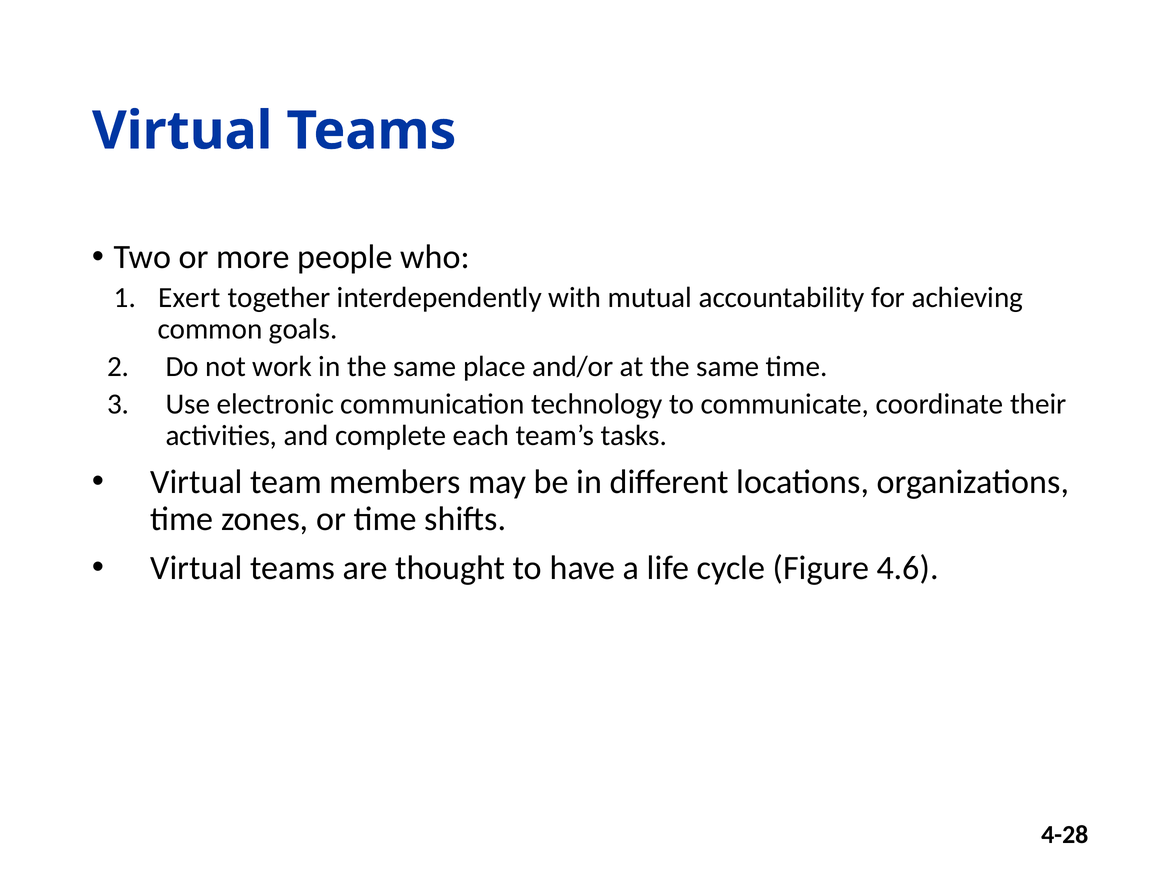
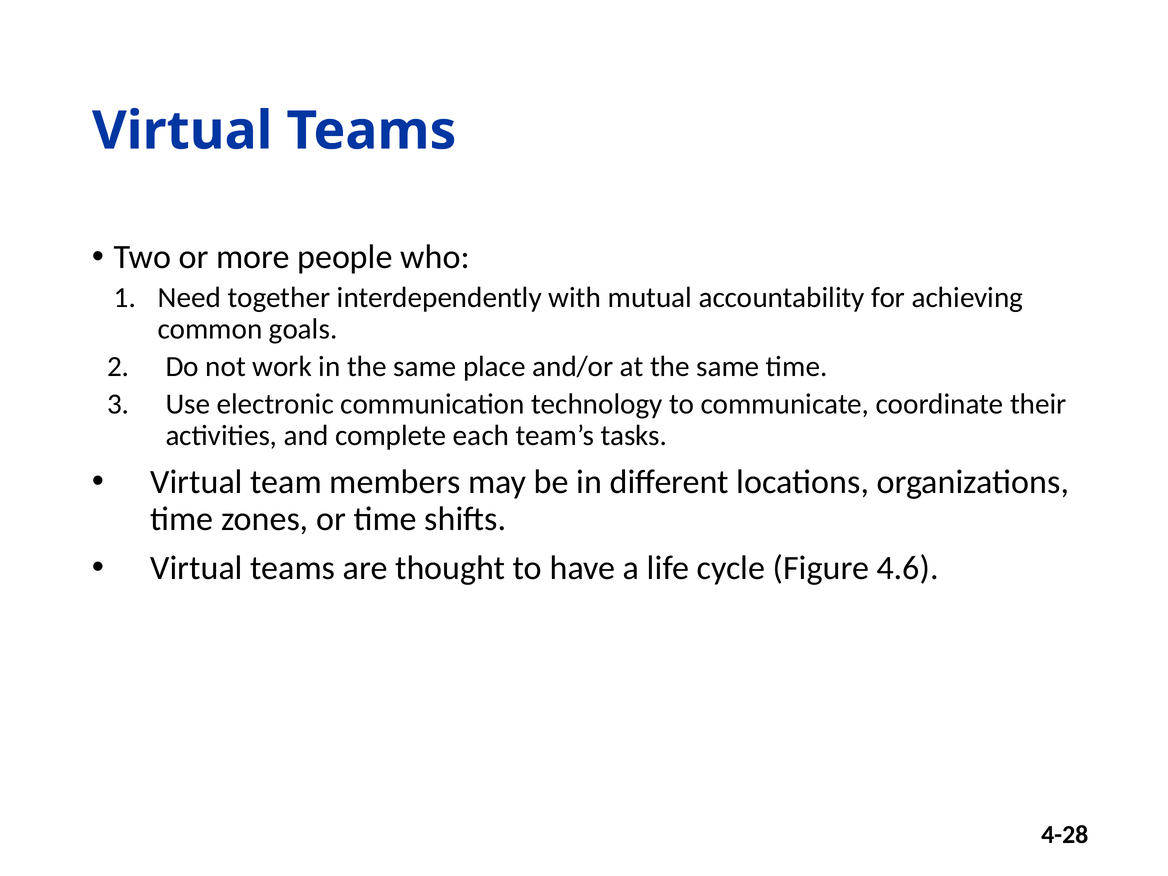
Exert: Exert -> Need
